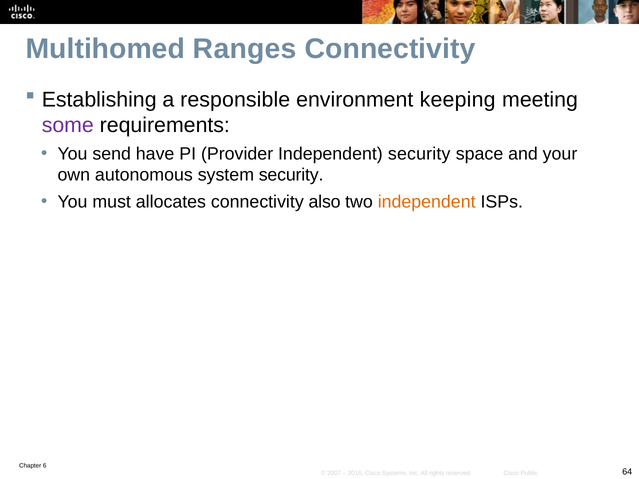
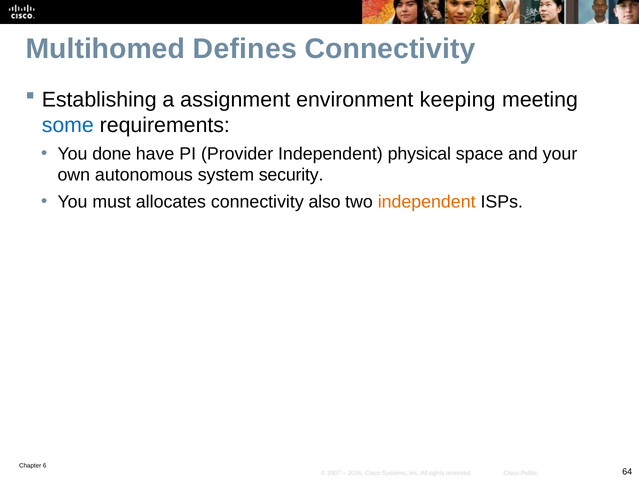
Ranges: Ranges -> Defines
responsible: responsible -> assignment
some colour: purple -> blue
send: send -> done
Independent security: security -> physical
